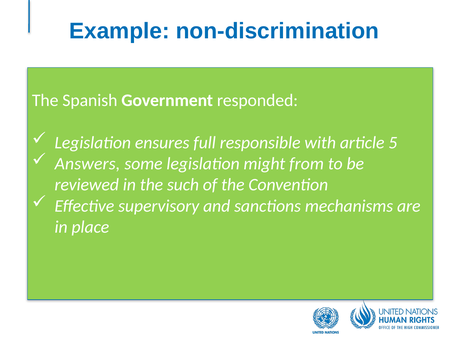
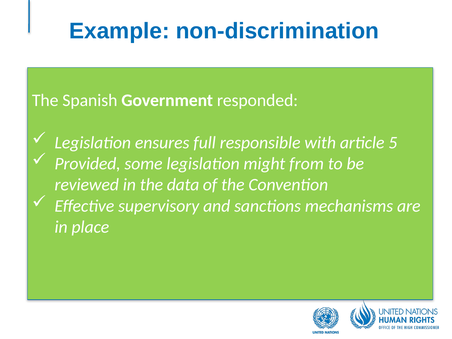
Answers: Answers -> Provided
such: such -> data
